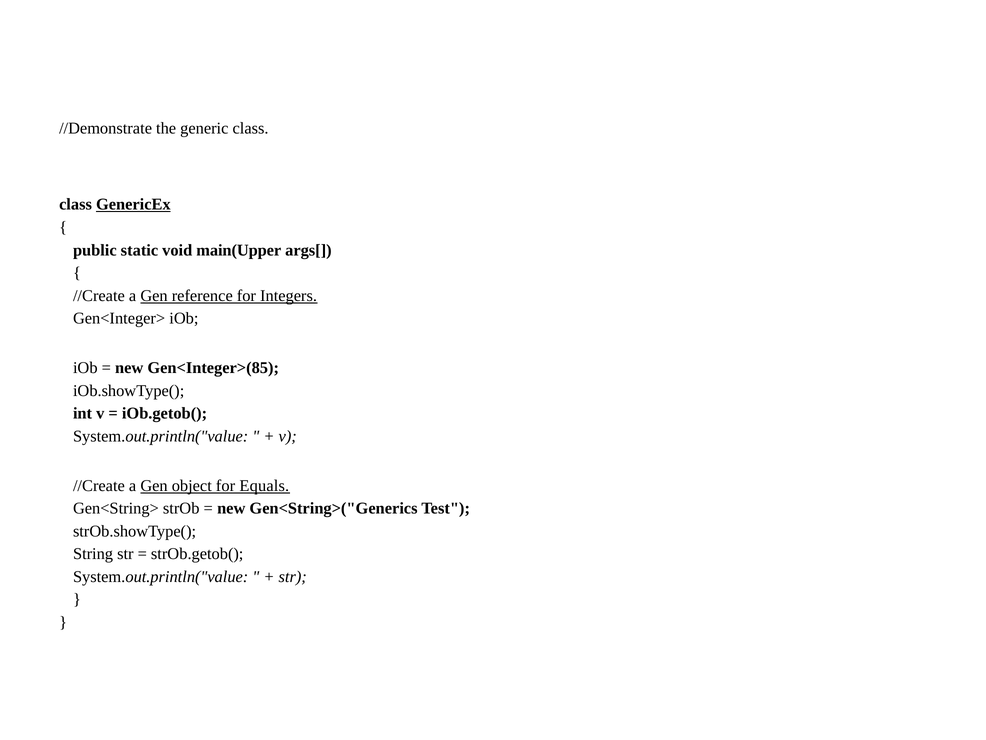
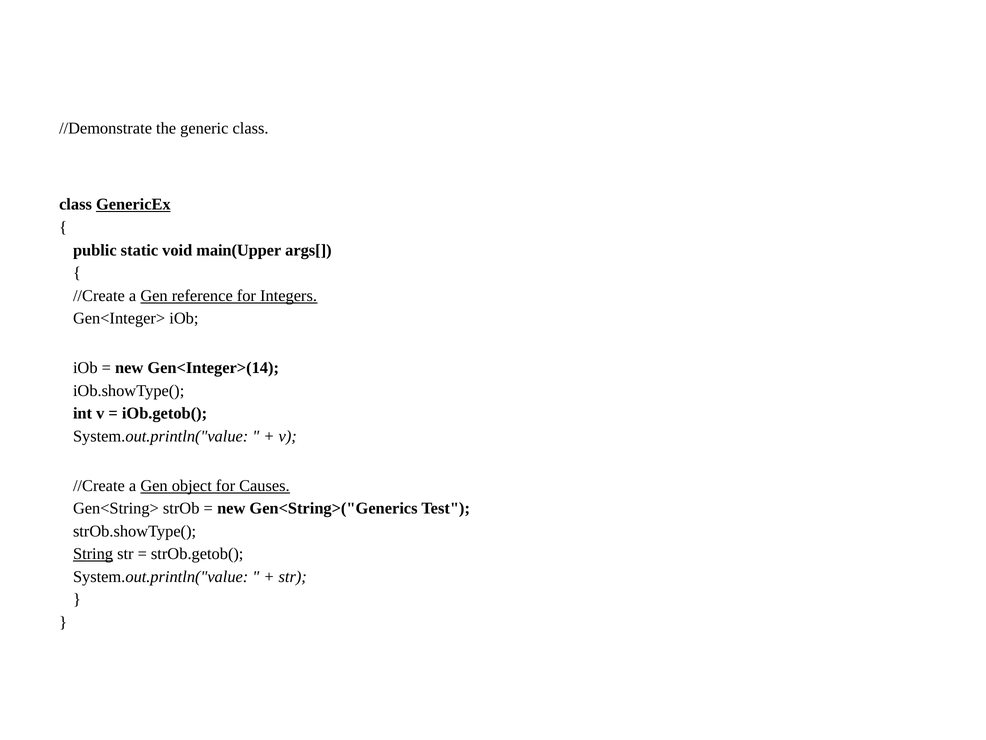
Gen<Integer>(85: Gen<Integer>(85 -> Gen<Integer>(14
Equals: Equals -> Causes
String underline: none -> present
